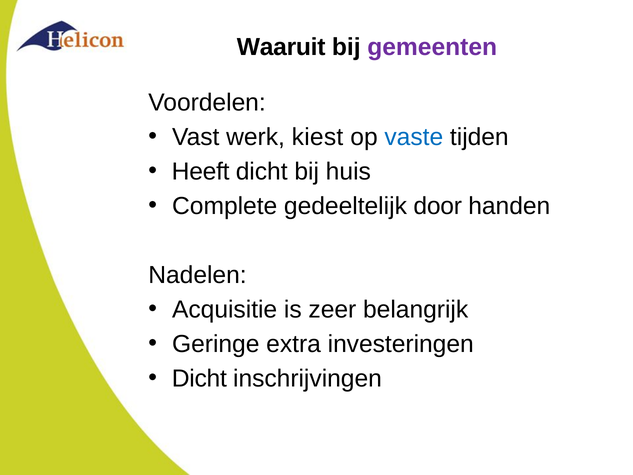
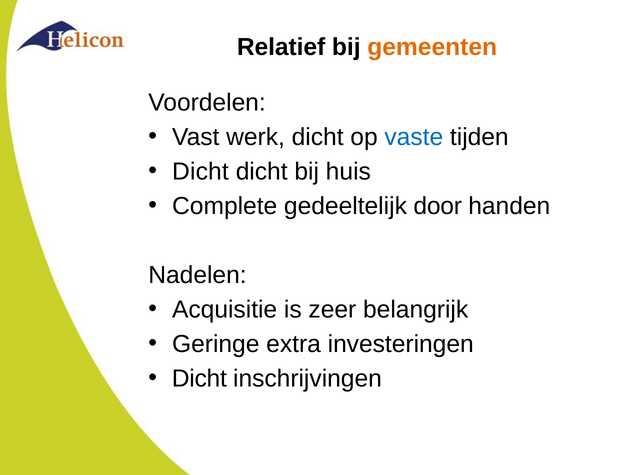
Waaruit: Waaruit -> Relatief
gemeenten colour: purple -> orange
werk kiest: kiest -> dicht
Heeft at (201, 171): Heeft -> Dicht
